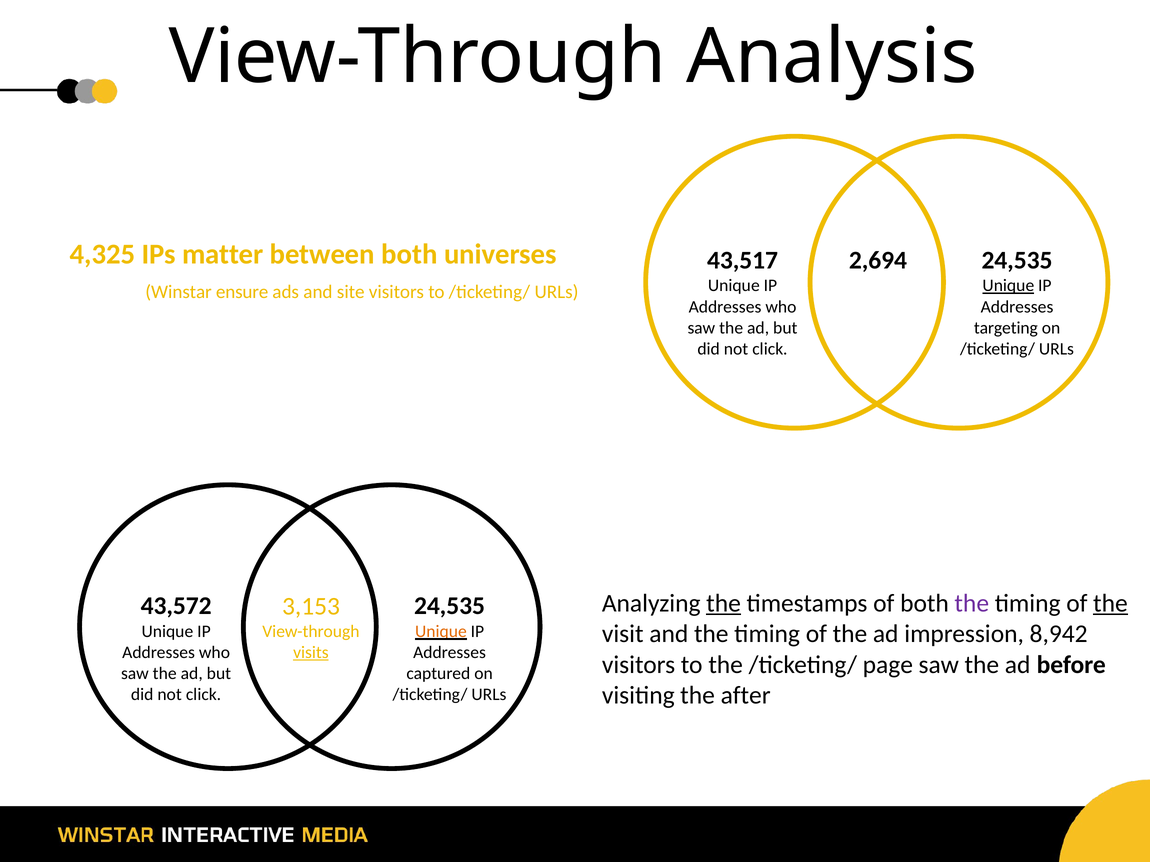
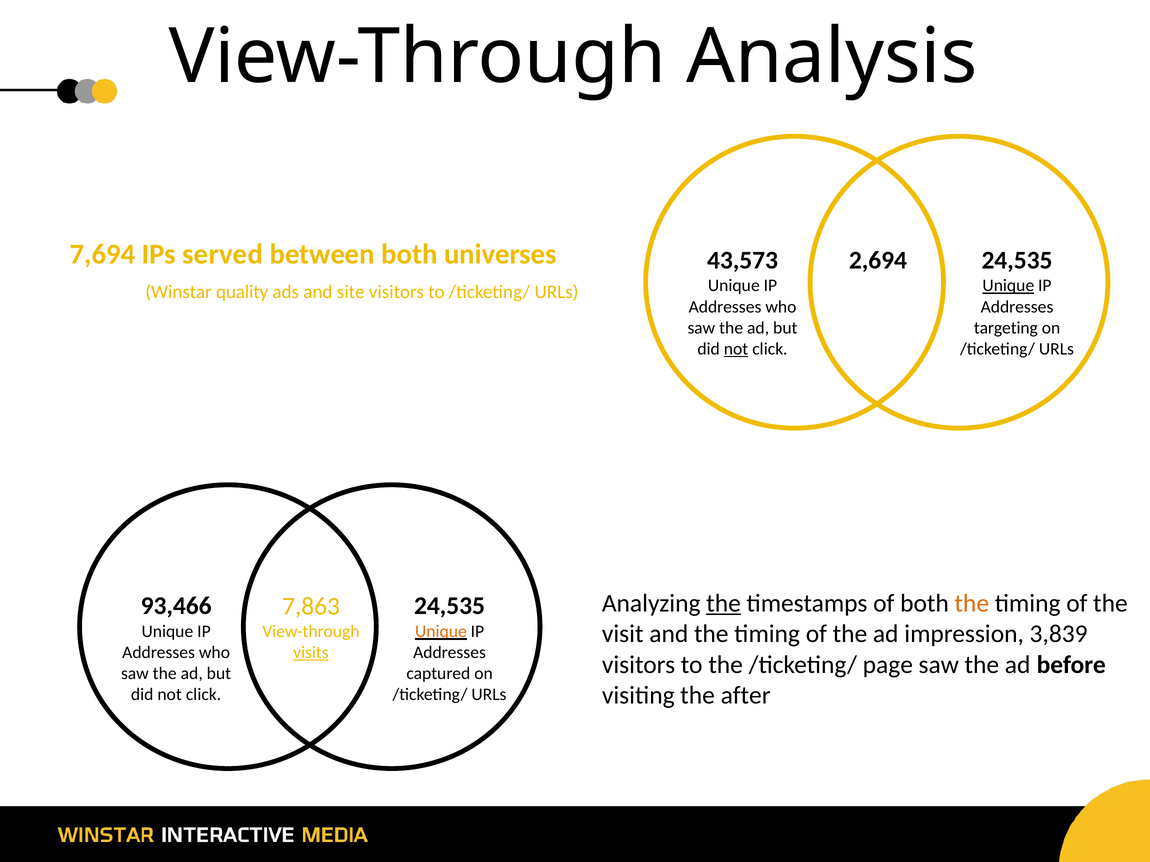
4,325: 4,325 -> 7,694
matter: matter -> served
43,517: 43,517 -> 43,573
ensure: ensure -> quality
not at (736, 349) underline: none -> present
the at (972, 604) colour: purple -> orange
the at (1110, 604) underline: present -> none
43,572: 43,572 -> 93,466
3,153: 3,153 -> 7,863
8,942: 8,942 -> 3,839
